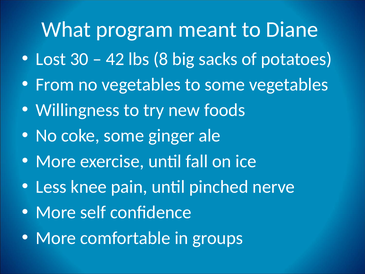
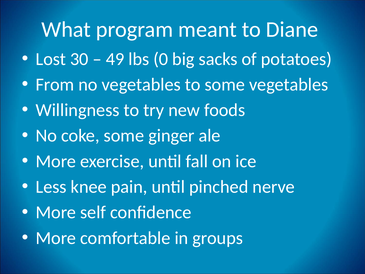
42: 42 -> 49
8: 8 -> 0
